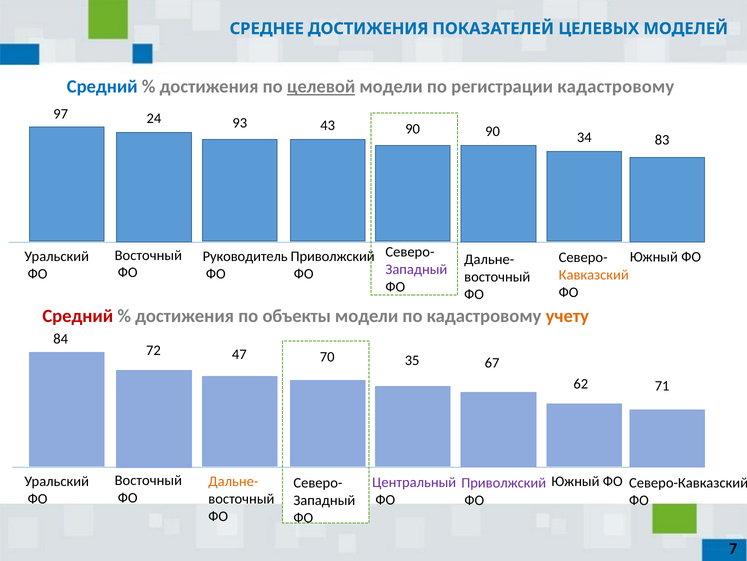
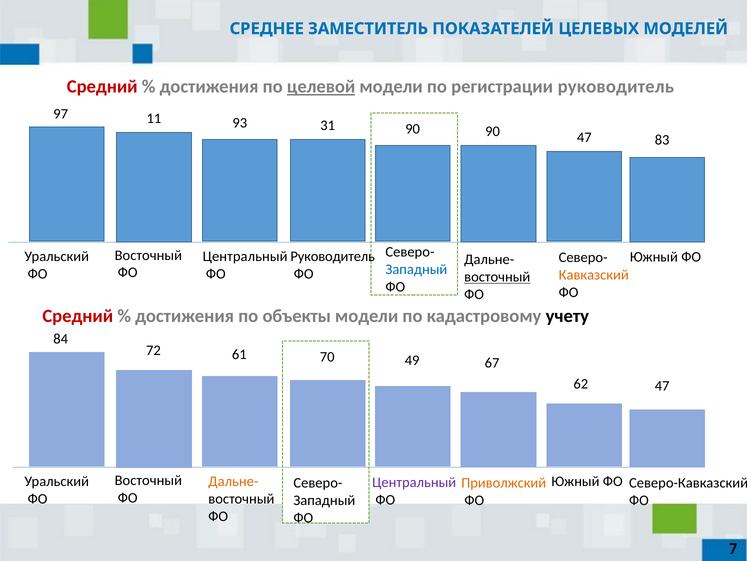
СРЕДНЕЕ ДОСТИЖЕНИЯ: ДОСТИЖЕНИЯ -> ЗАМЕСТИТЕЛЬ
Средний at (102, 87) colour: blue -> red
регистрации кадастровому: кадастровому -> руководитель
24: 24 -> 11
43: 43 -> 31
90 34: 34 -> 47
Руководитель at (245, 256): Руководитель -> Центральный
Приволжский at (333, 256): Приволжский -> Руководитель
Западный at (416, 269) colour: purple -> blue
восточный at (497, 277) underline: none -> present
учету colour: orange -> black
47: 47 -> 61
35: 35 -> 49
62 71: 71 -> 47
Приволжский at (504, 482) colour: purple -> orange
